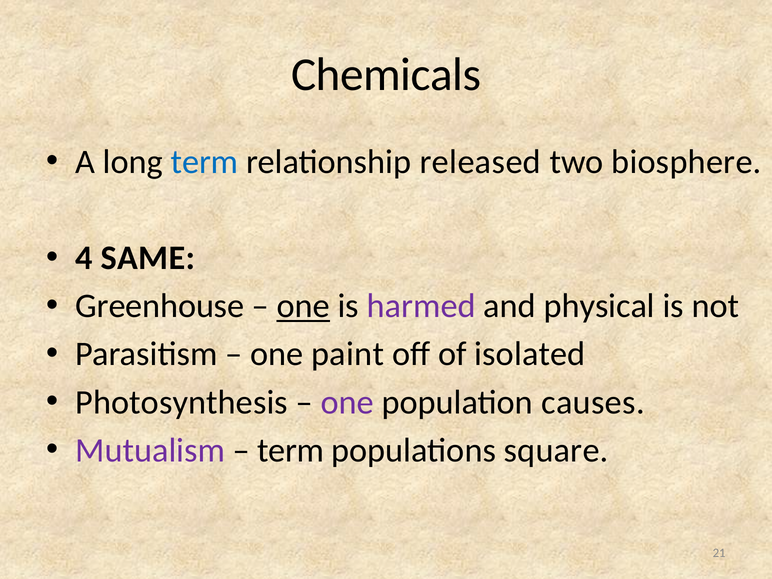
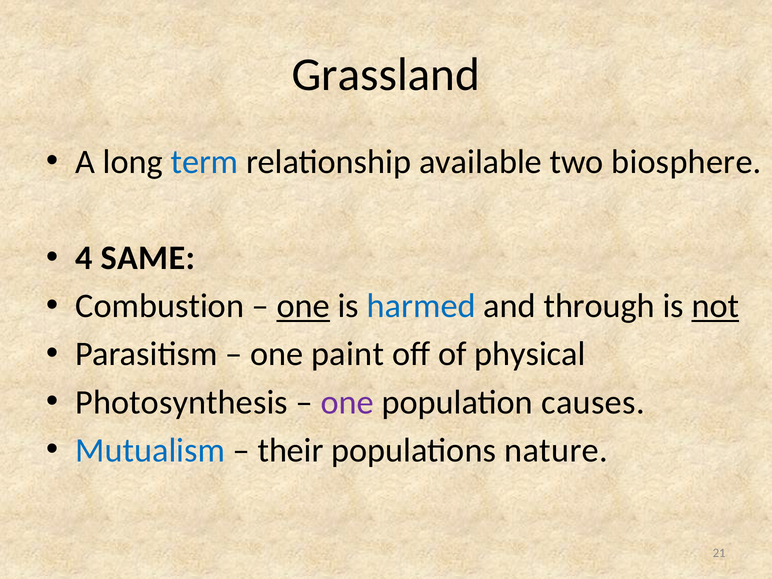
Chemicals: Chemicals -> Grassland
released: released -> available
Greenhouse: Greenhouse -> Combustion
harmed colour: purple -> blue
physical: physical -> through
not underline: none -> present
isolated: isolated -> physical
Mutualism colour: purple -> blue
term at (291, 450): term -> their
square: square -> nature
